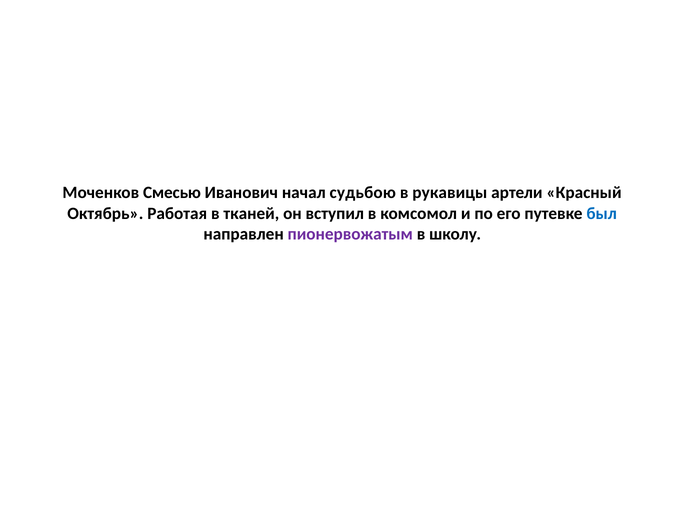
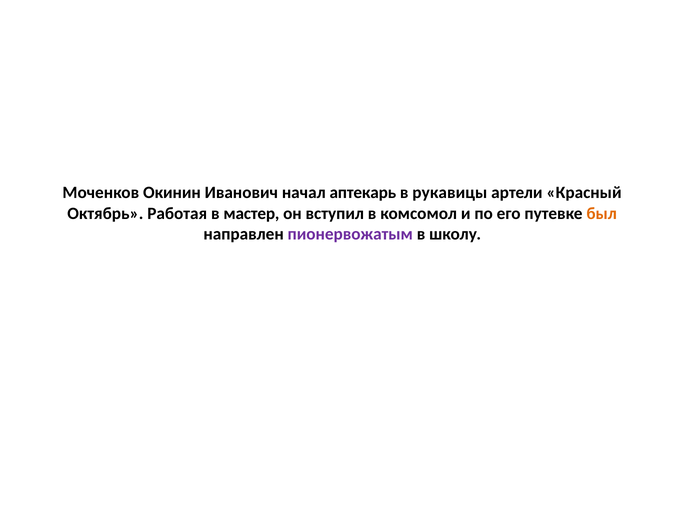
Смесью: Смесью -> Окинин
судьбою: судьбою -> аптекарь
тканей: тканей -> мастер
был colour: blue -> orange
